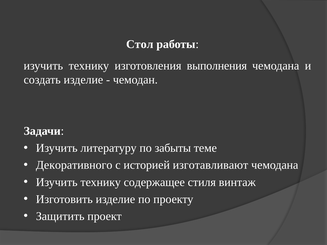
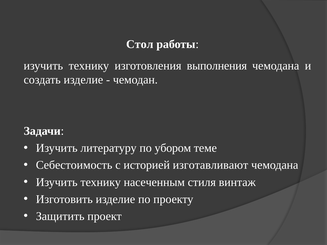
забыты: забыты -> убором
Декоративного: Декоративного -> Себестоимость
содержащее: содержащее -> насеченным
